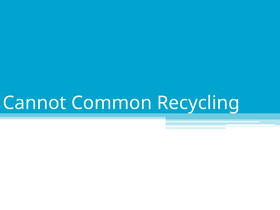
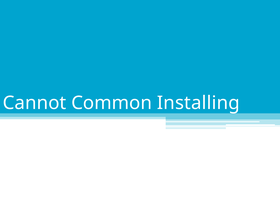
Recycling: Recycling -> Installing
